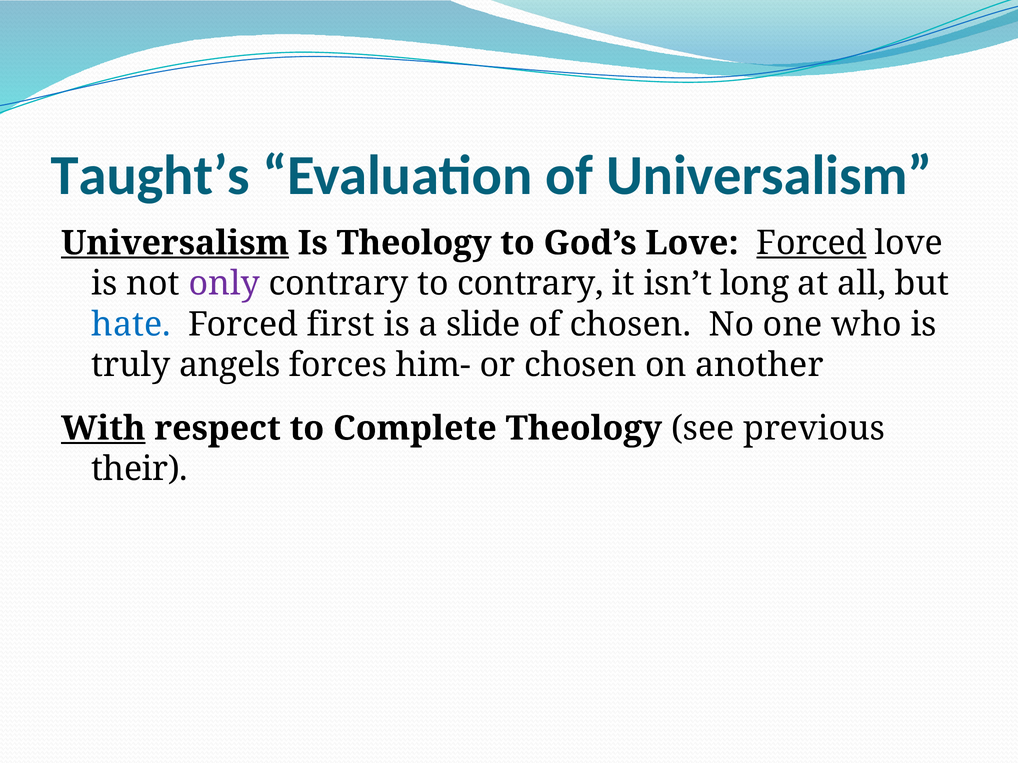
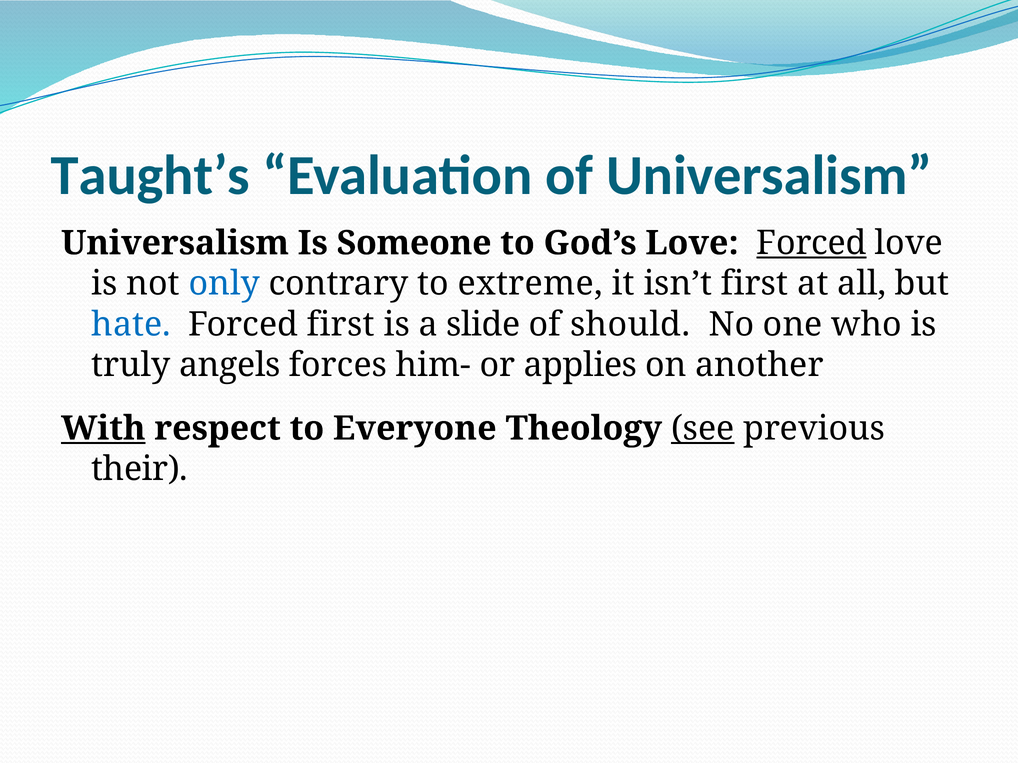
Universalism at (175, 243) underline: present -> none
Is Theology: Theology -> Someone
only colour: purple -> blue
to contrary: contrary -> extreme
isn’t long: long -> first
of chosen: chosen -> should
or chosen: chosen -> applies
Complete: Complete -> Everyone
see underline: none -> present
